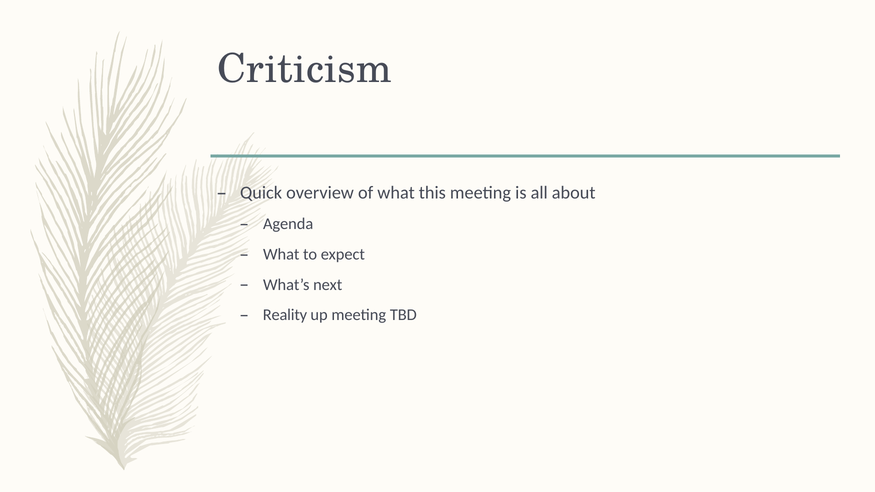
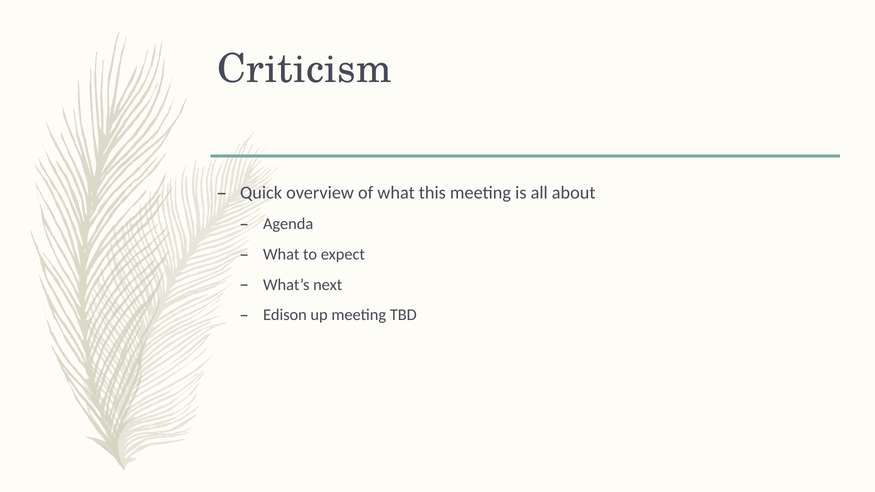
Reality: Reality -> Edison
